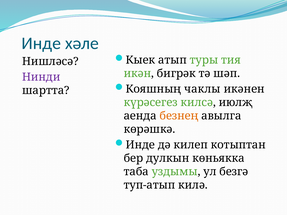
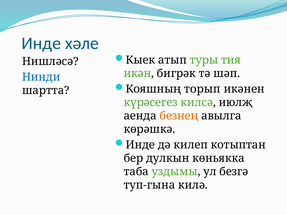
Нинди colour: purple -> blue
чаклы: чаклы -> торып
туп-атып: туп-атып -> туп-гына
